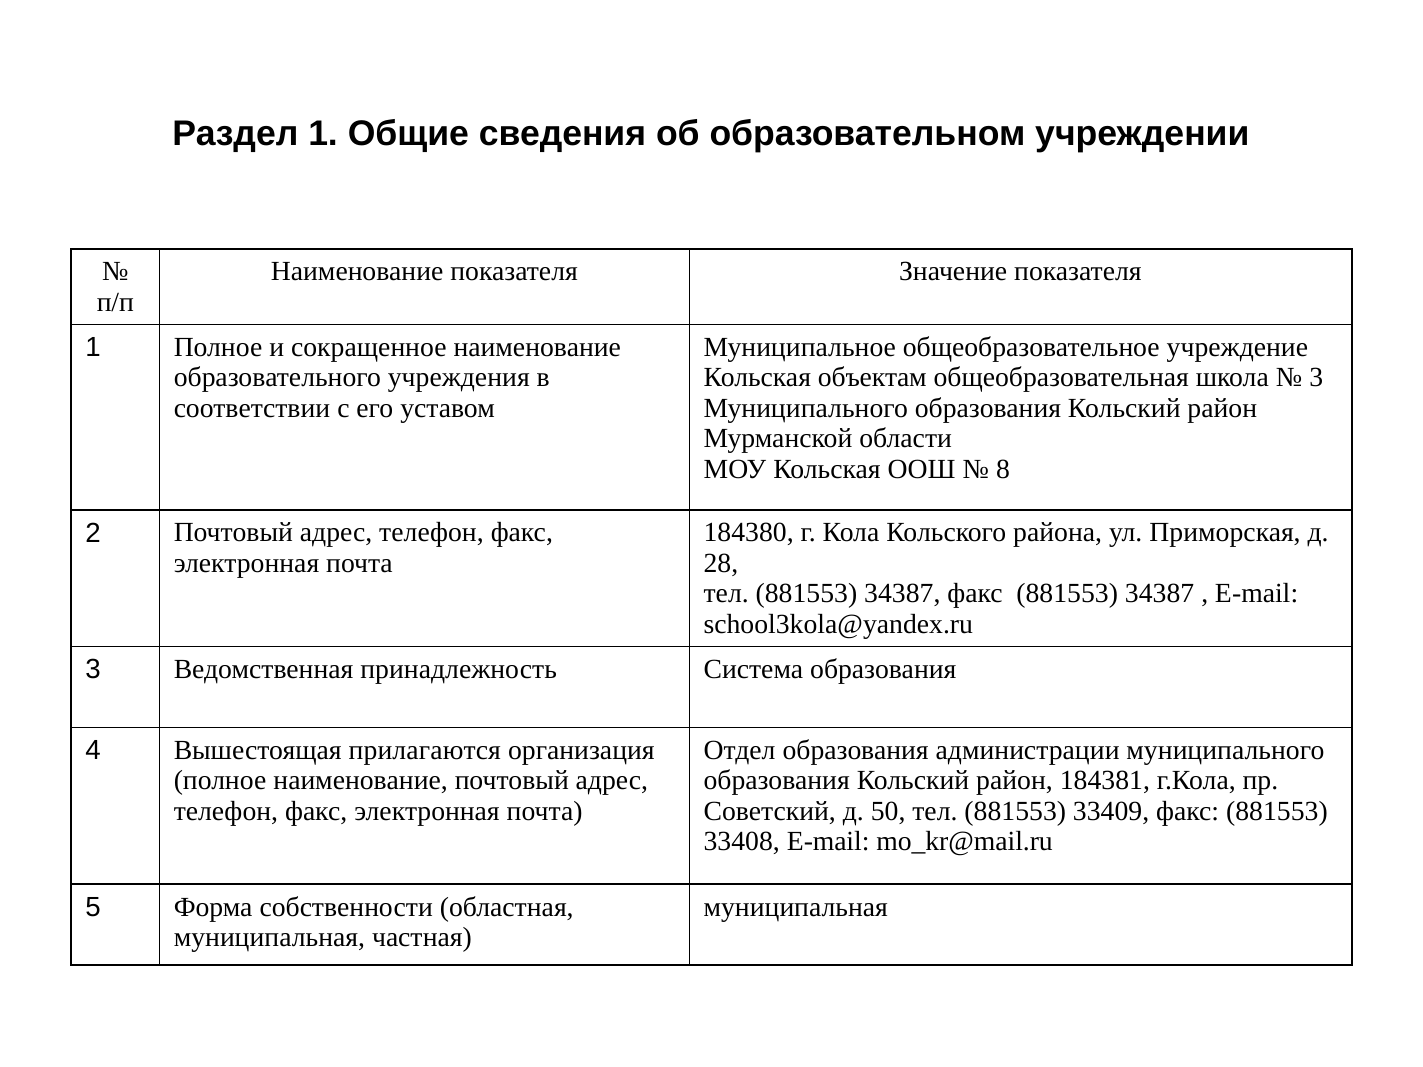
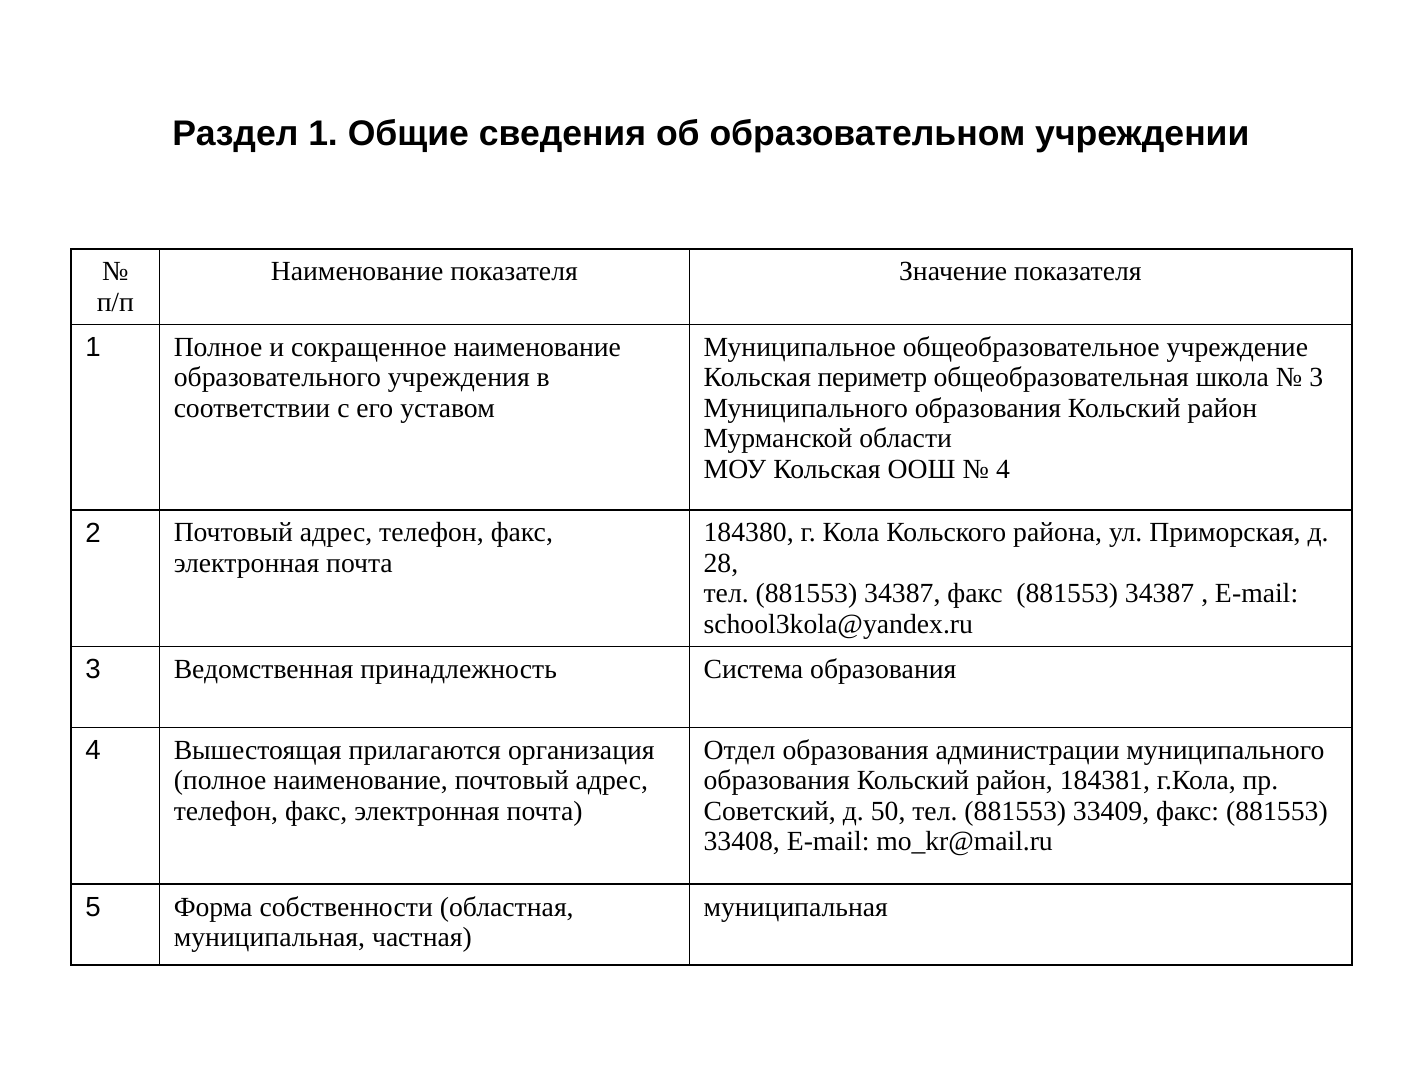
объектам: объектам -> периметр
8 at (1003, 469): 8 -> 4
